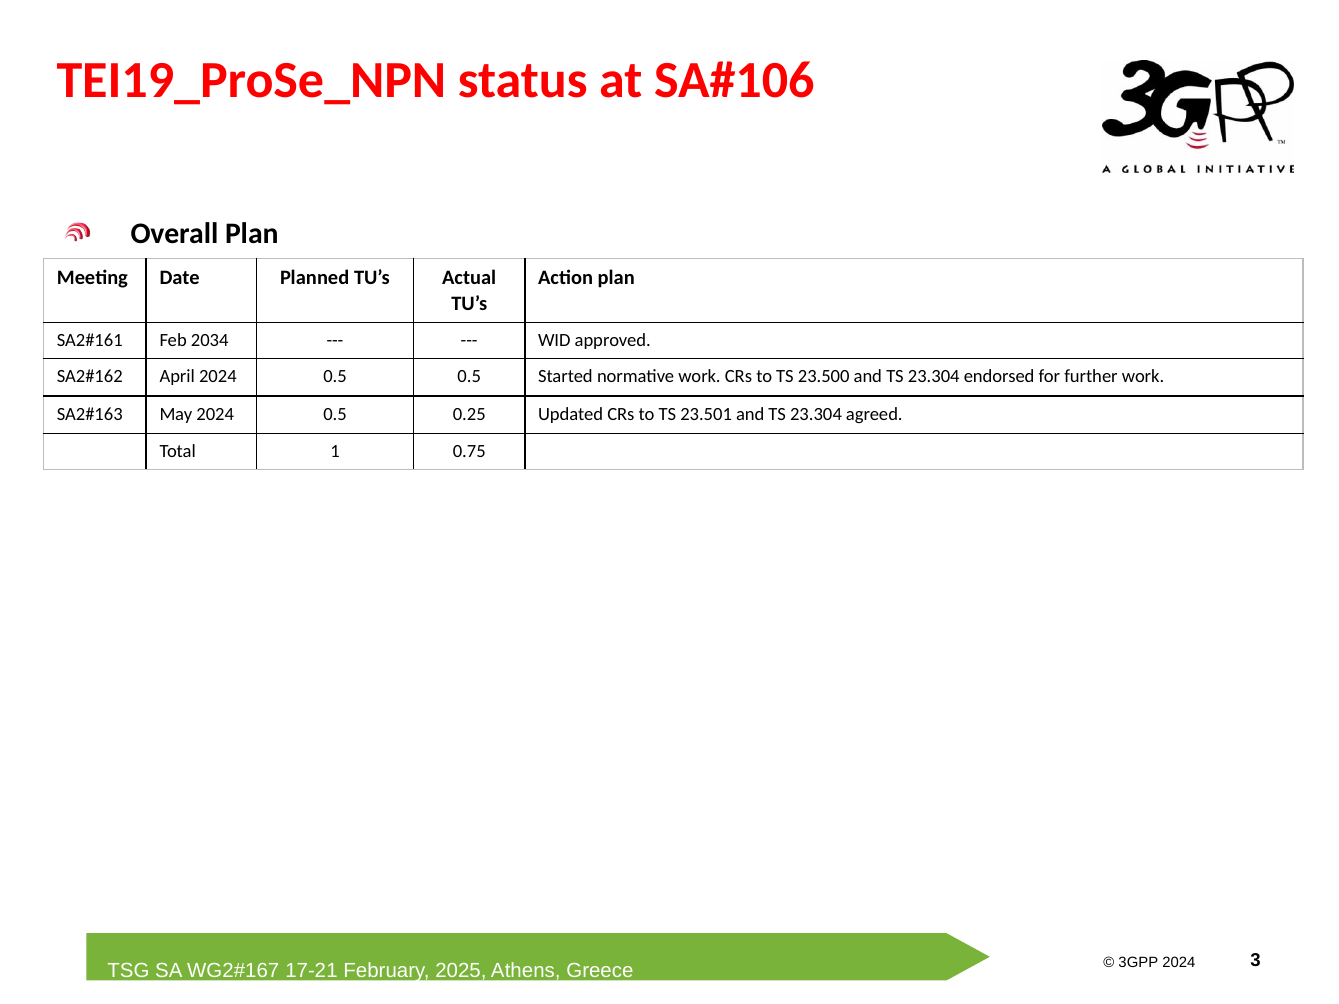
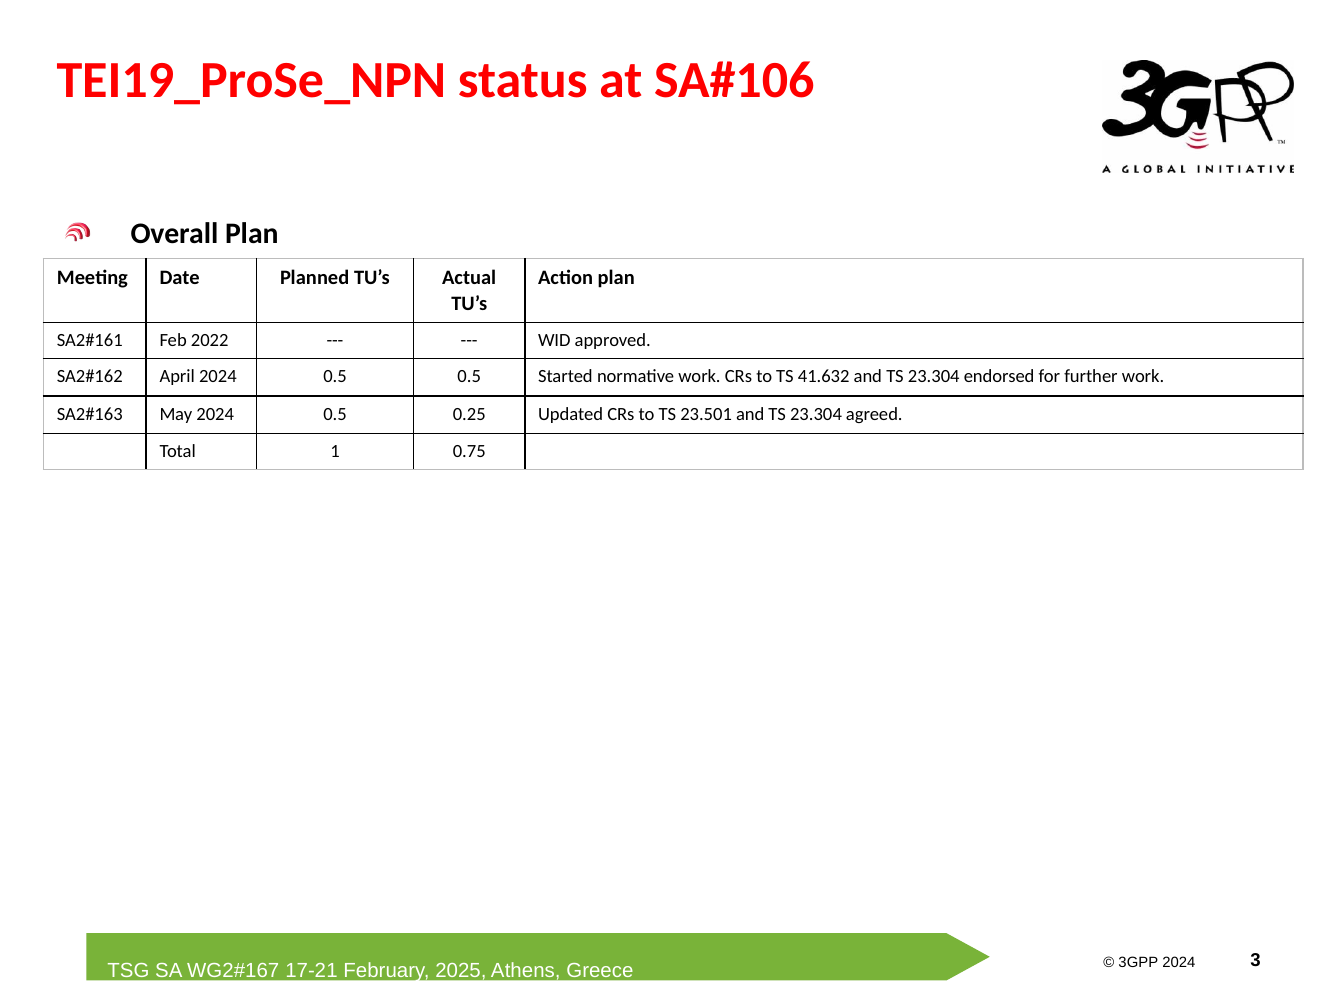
2034: 2034 -> 2022
23.500: 23.500 -> 41.632
